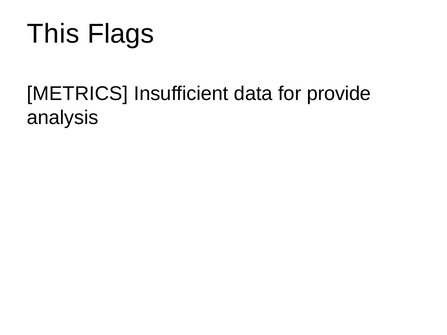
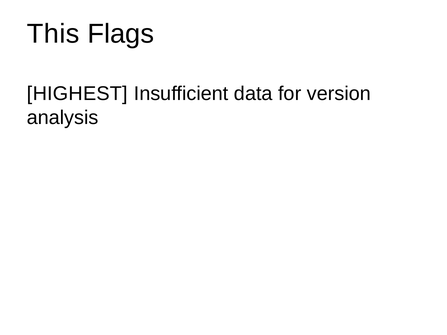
METRICS: METRICS -> HIGHEST
provide: provide -> version
